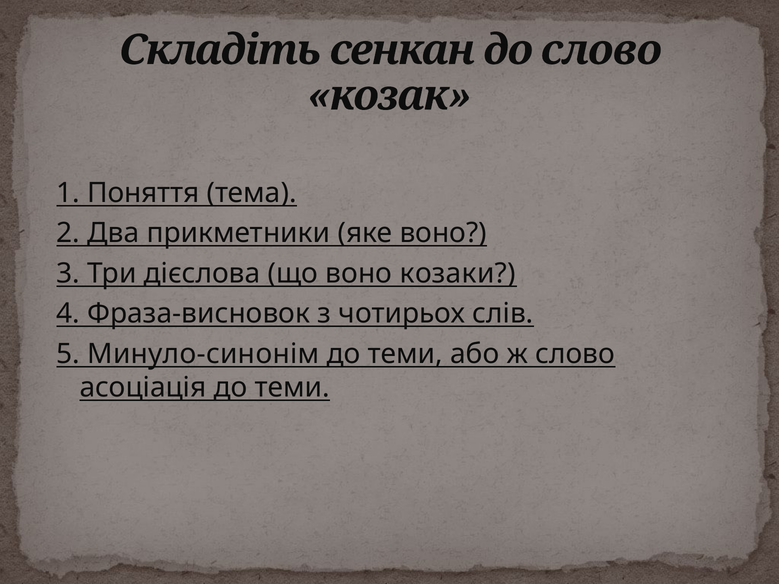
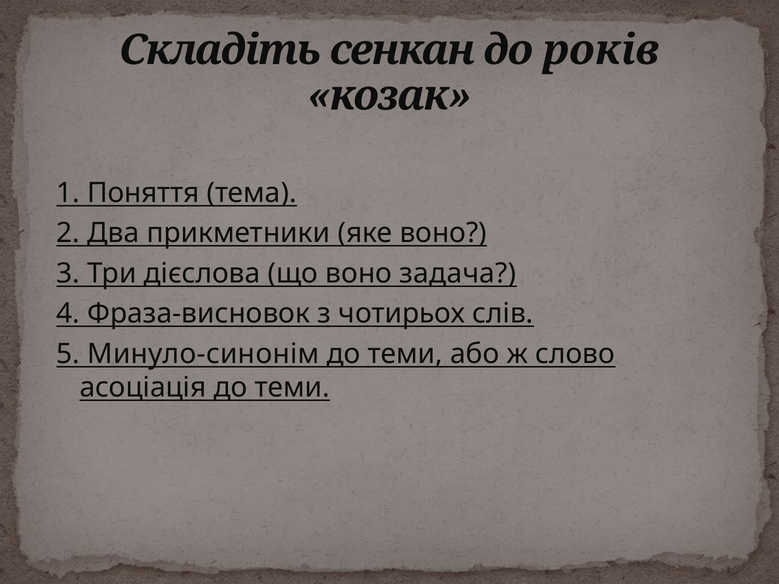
до слово: слово -> років
козаки: козаки -> задача
